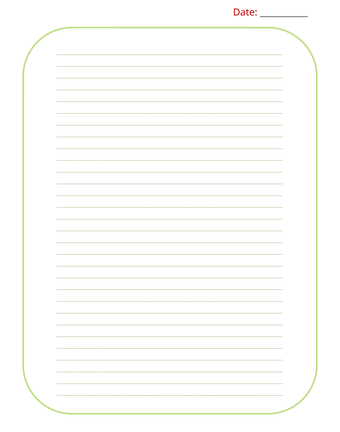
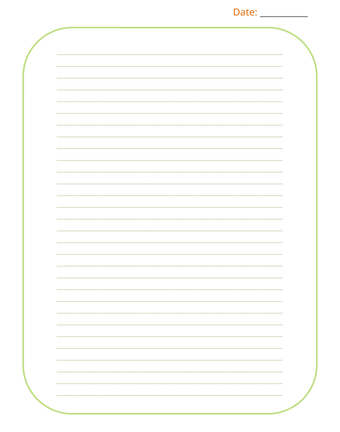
Date colour: red -> orange
